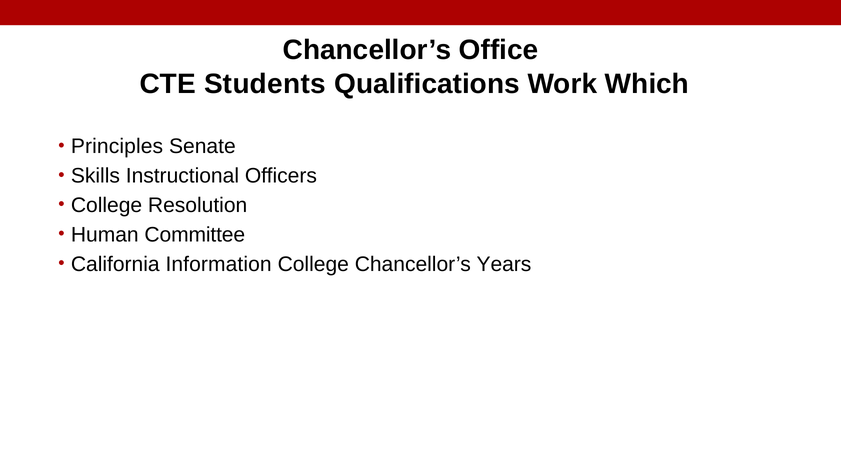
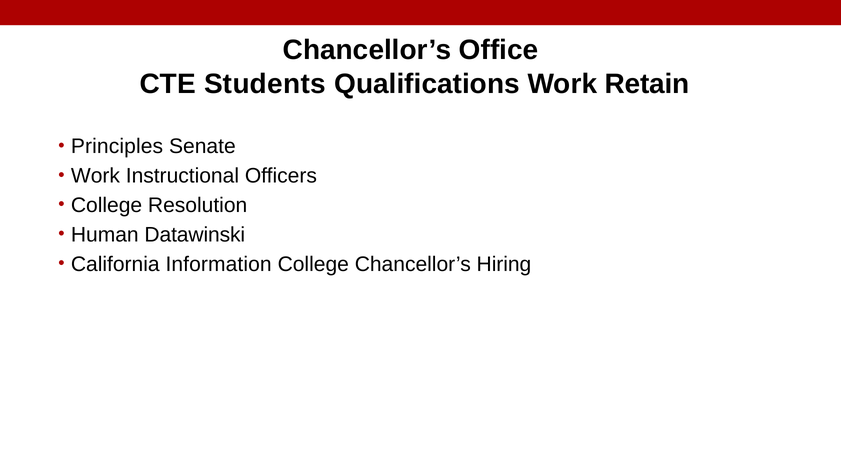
Which: Which -> Retain
Skills at (95, 176): Skills -> Work
Committee: Committee -> Datawinski
Years: Years -> Hiring
